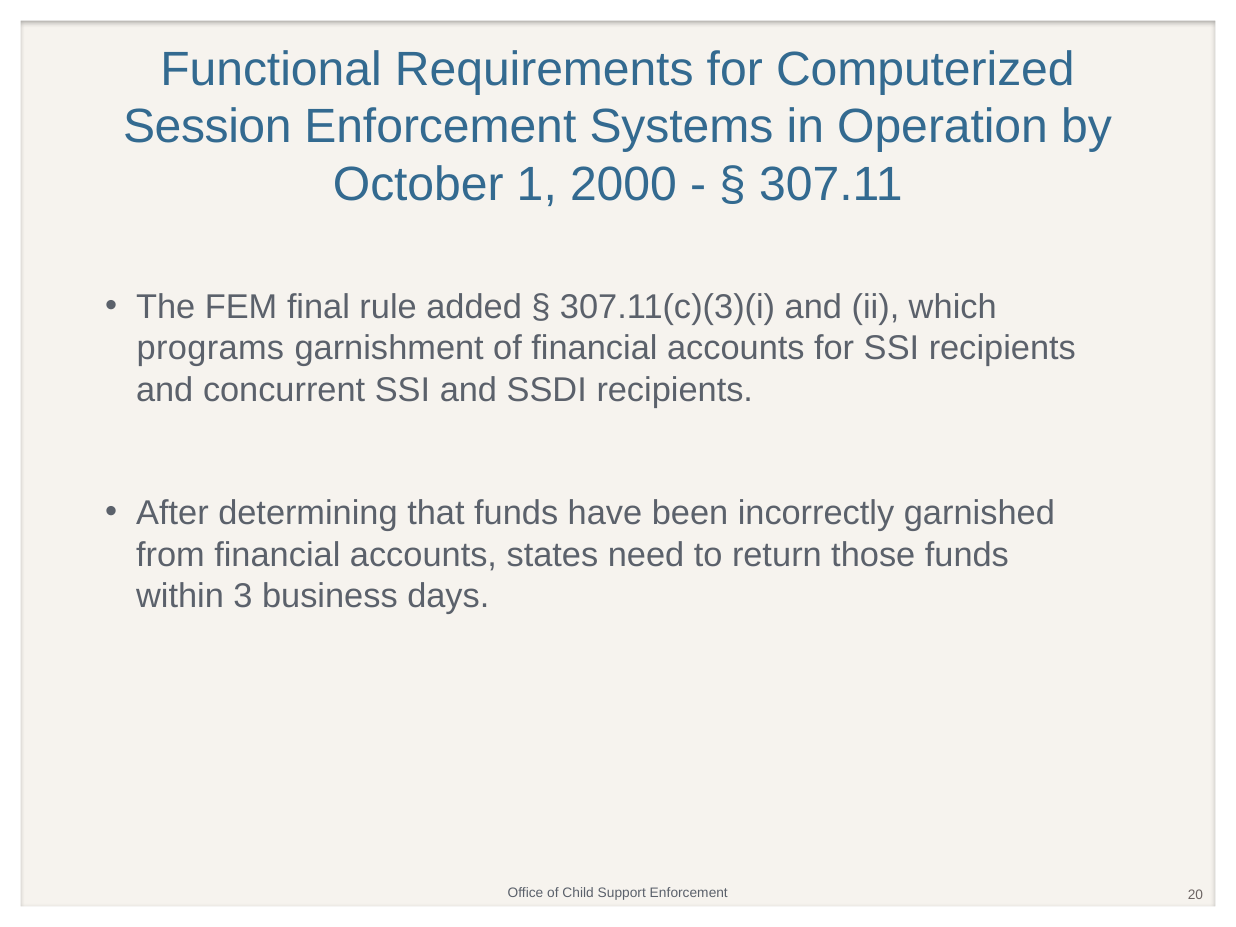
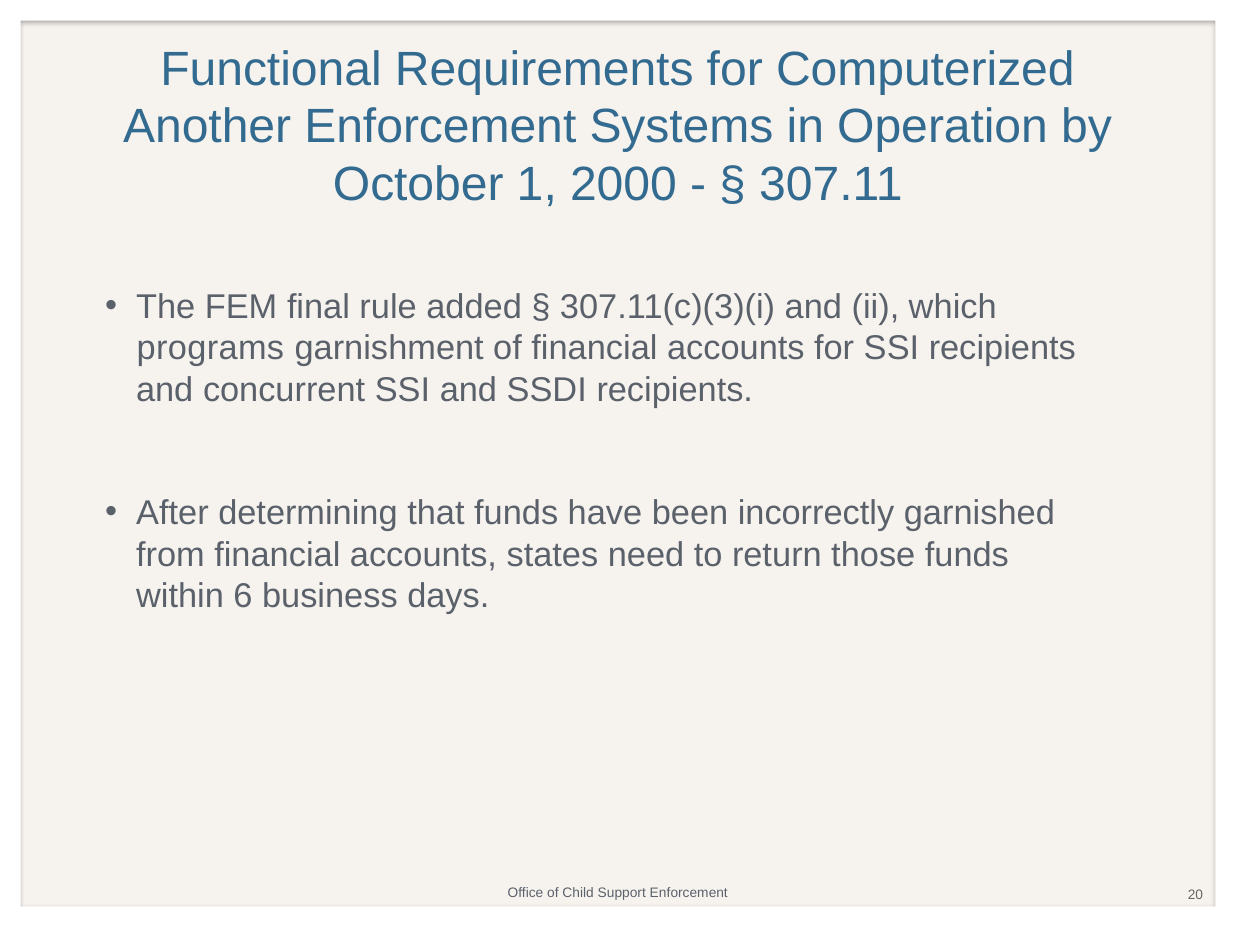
Session: Session -> Another
3: 3 -> 6
